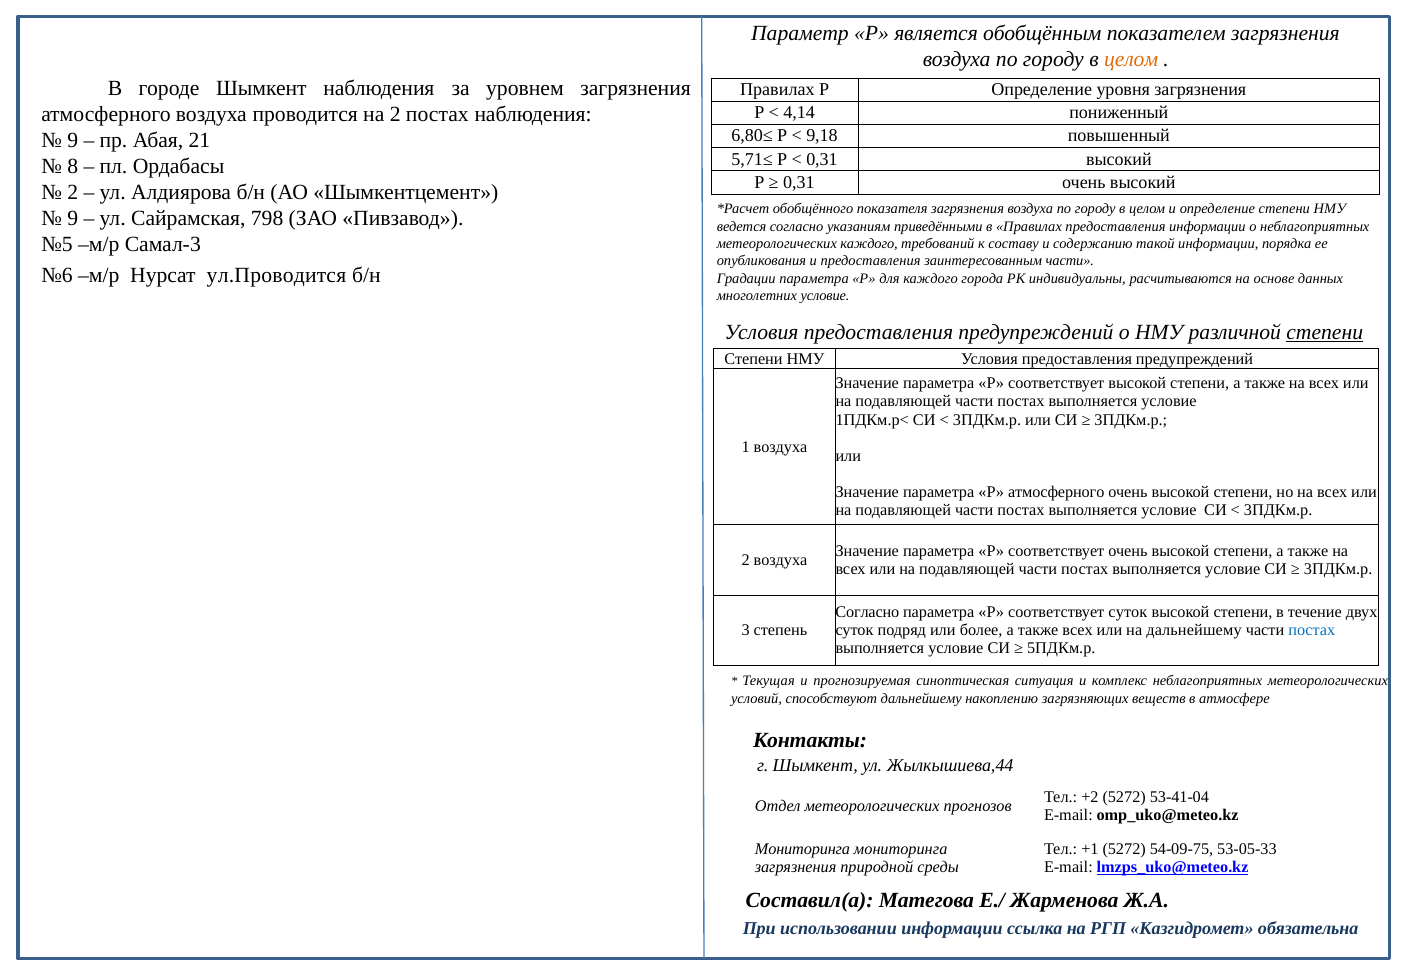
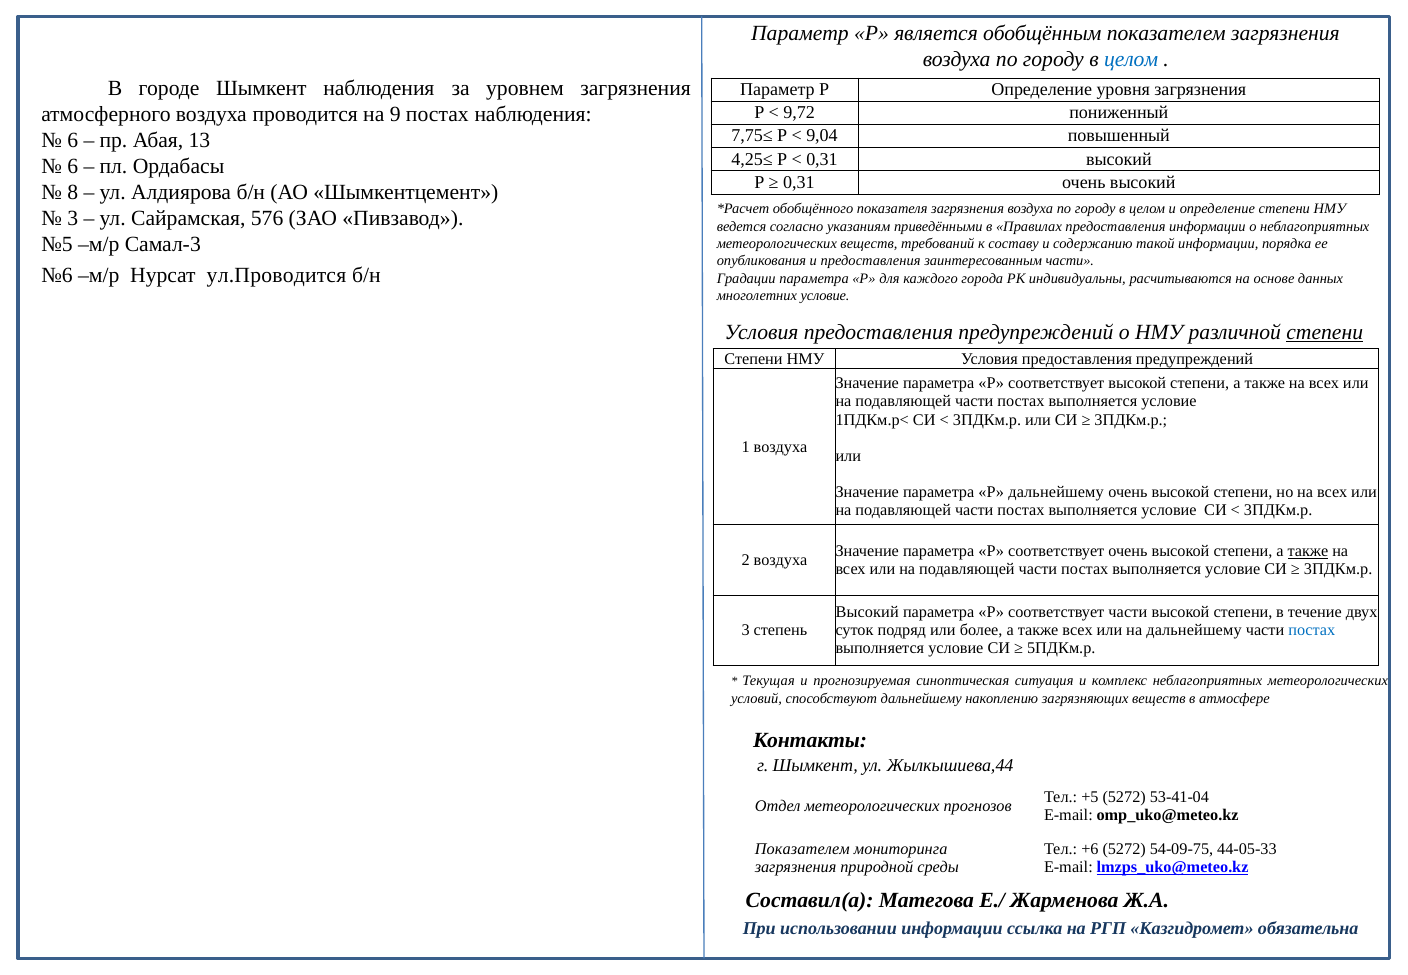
целом at (1131, 59) colour: orange -> blue
Правилах at (777, 89): Правилах -> Параметр
4,14: 4,14 -> 9,72
на 2: 2 -> 9
6,80≤: 6,80≤ -> 7,75≤
9,18: 9,18 -> 9,04
9 at (73, 141): 9 -> 6
21: 21 -> 13
5,71≤: 5,71≤ -> 4,25≤
8 at (73, 167): 8 -> 6
2 at (73, 193): 2 -> 8
9 at (73, 219): 9 -> 3
798: 798 -> 576
метеорологических каждого: каждого -> веществ
Р атмосферного: атмосферного -> дальнейшему
также at (1308, 551) underline: none -> present
Согласно at (867, 612): Согласно -> Высокий
соответствует суток: суток -> части
+2: +2 -> +5
Мониторинга at (802, 849): Мониторинга -> Показателем
+1: +1 -> +6
53-05-33: 53-05-33 -> 44-05-33
